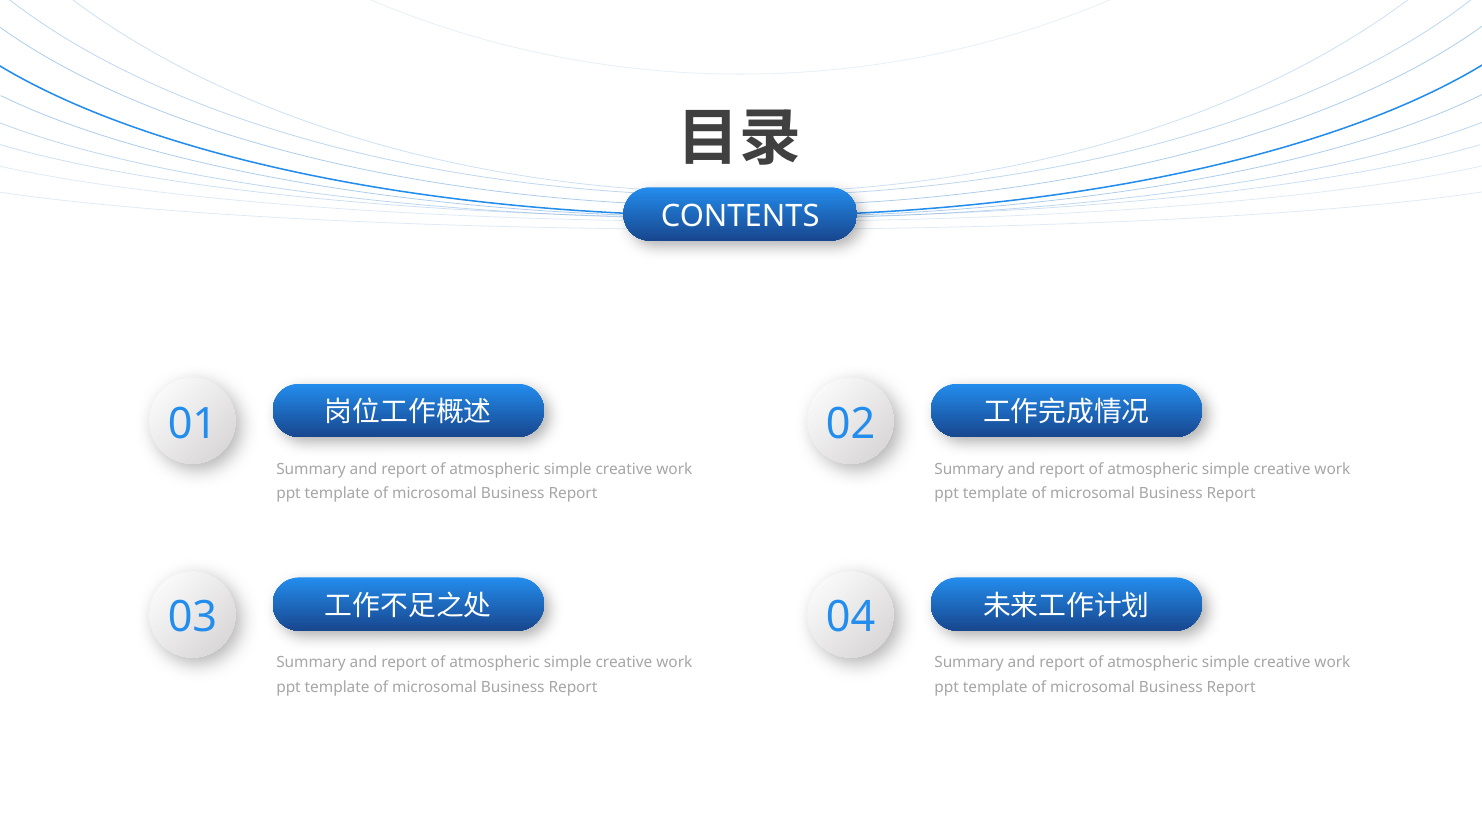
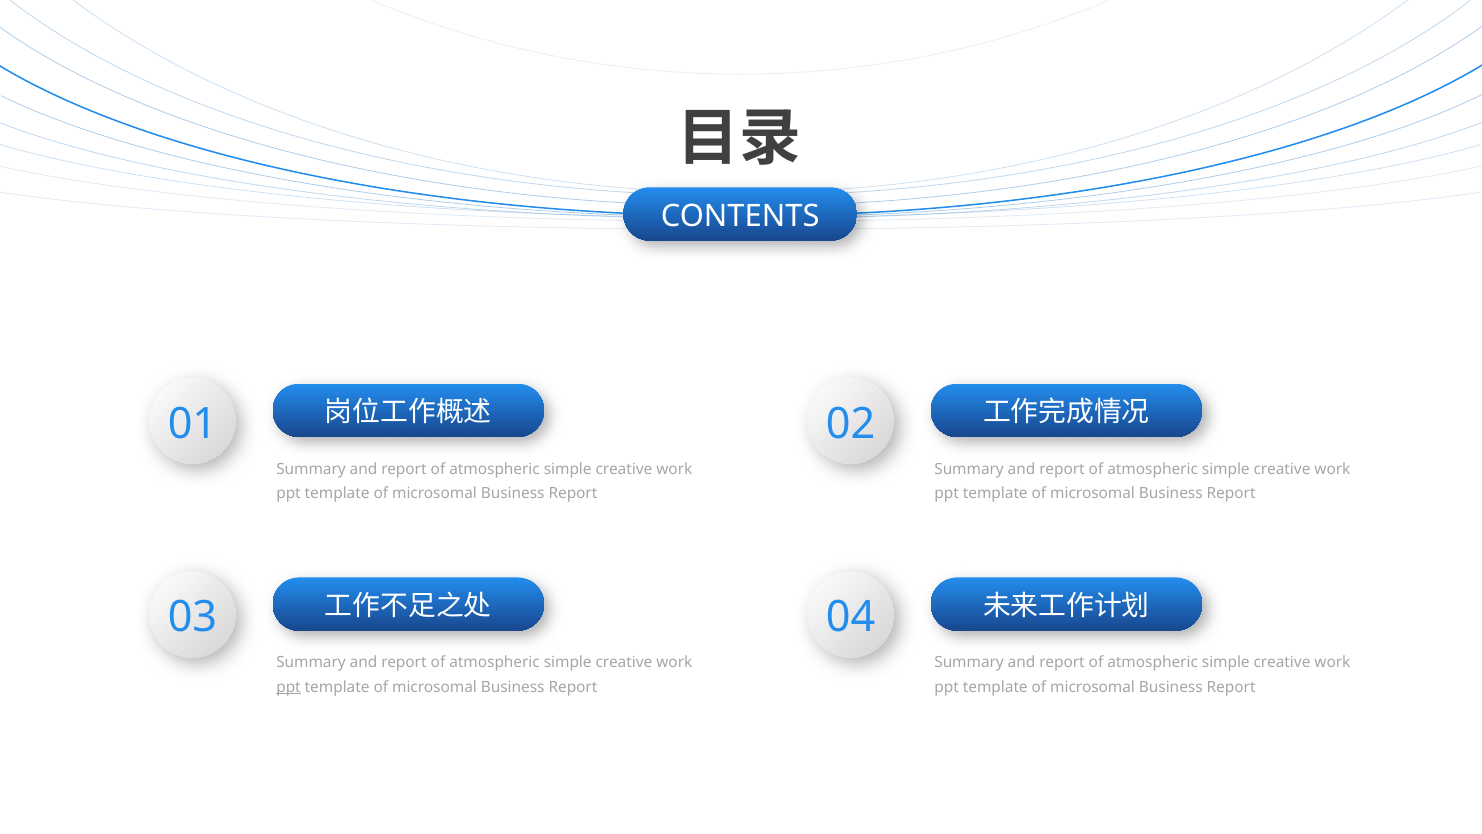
ppt at (289, 687) underline: none -> present
